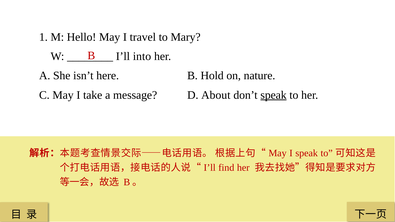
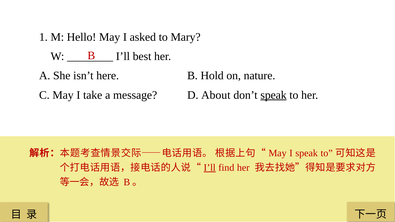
travel: travel -> asked
into: into -> best
I’ll at (210, 168) underline: none -> present
